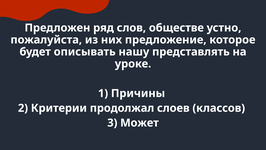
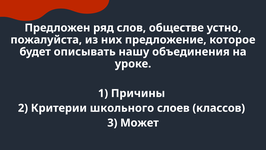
представлять: представлять -> объединения
продолжал: продолжал -> школьного
